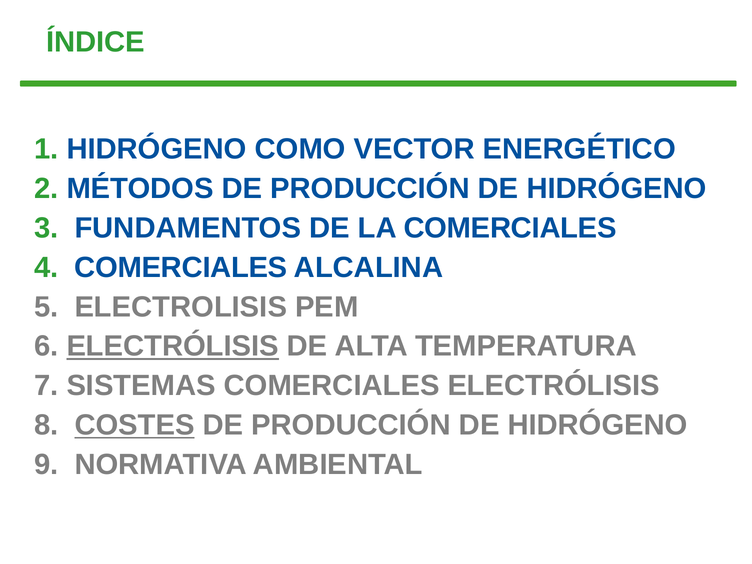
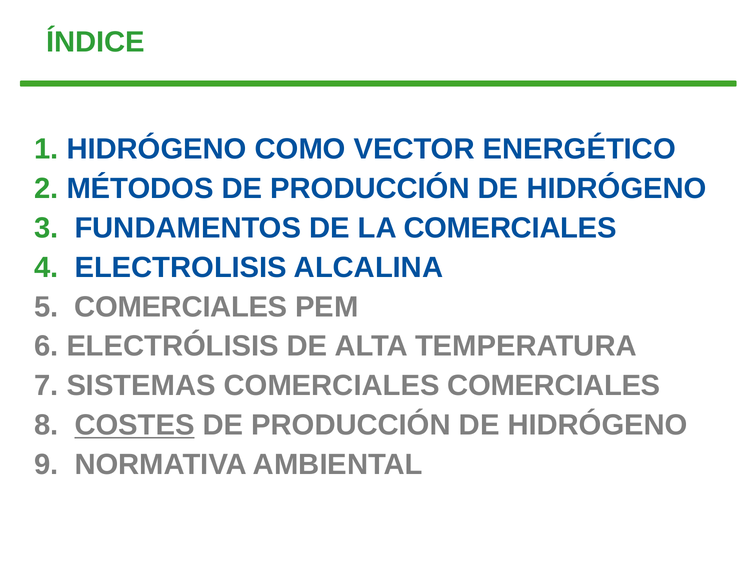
4 COMERCIALES: COMERCIALES -> ELECTROLISIS
5 ELECTROLISIS: ELECTROLISIS -> COMERCIALES
ELECTRÓLISIS at (173, 346) underline: present -> none
COMERCIALES ELECTRÓLISIS: ELECTRÓLISIS -> COMERCIALES
